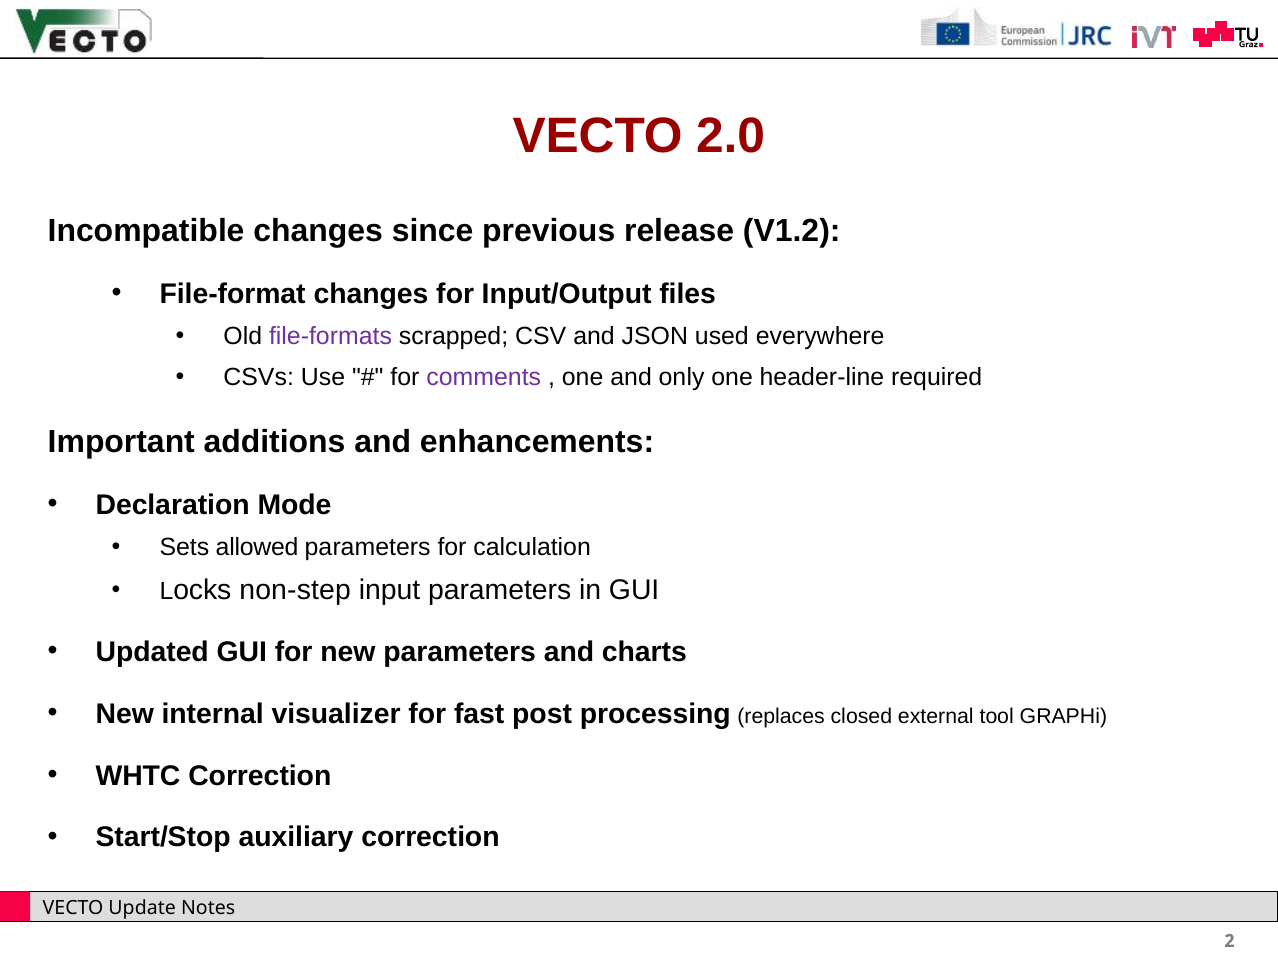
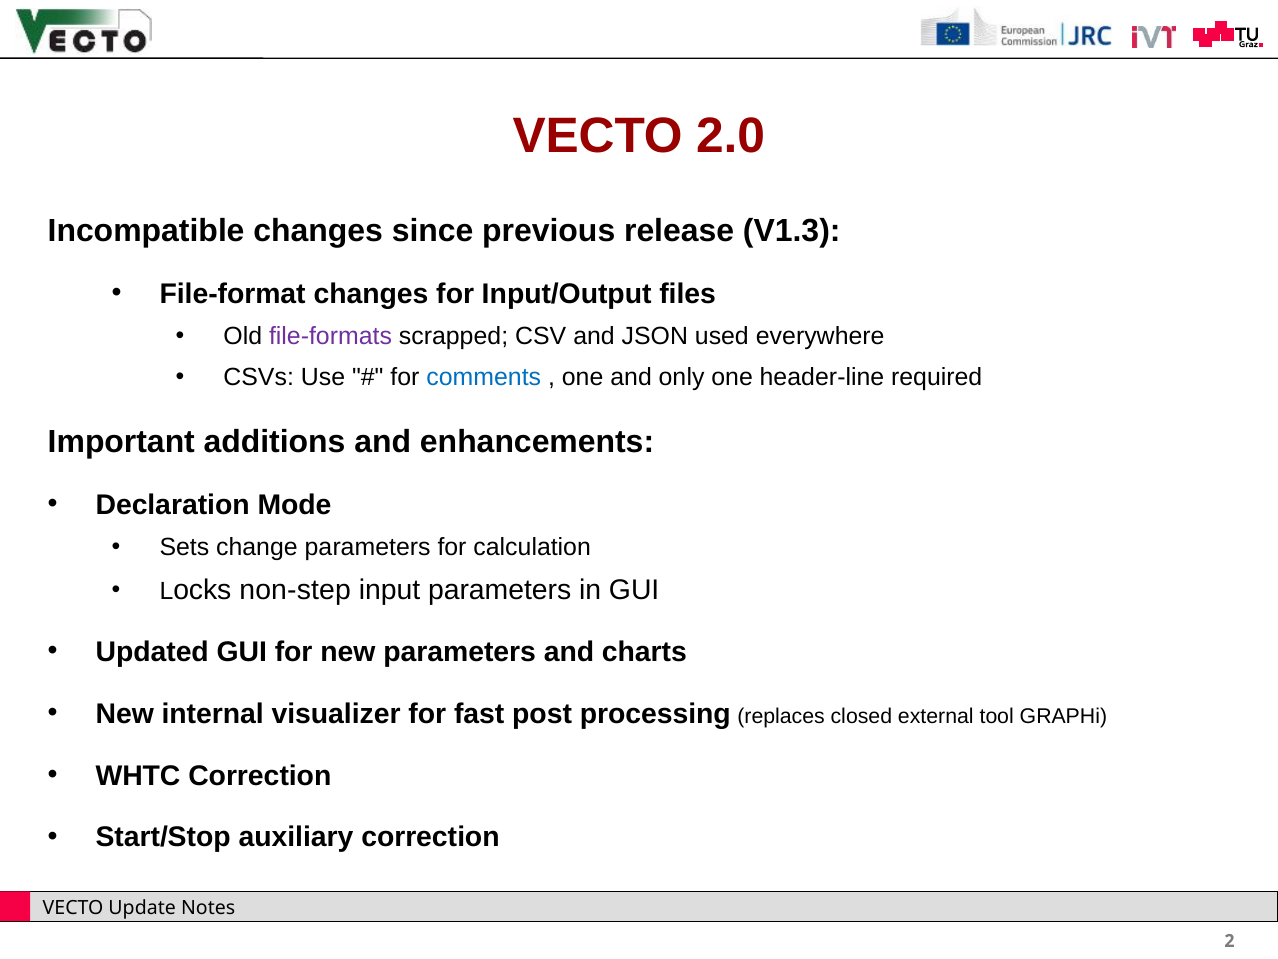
V1.2: V1.2 -> V1.3
comments colour: purple -> blue
allowed: allowed -> change
